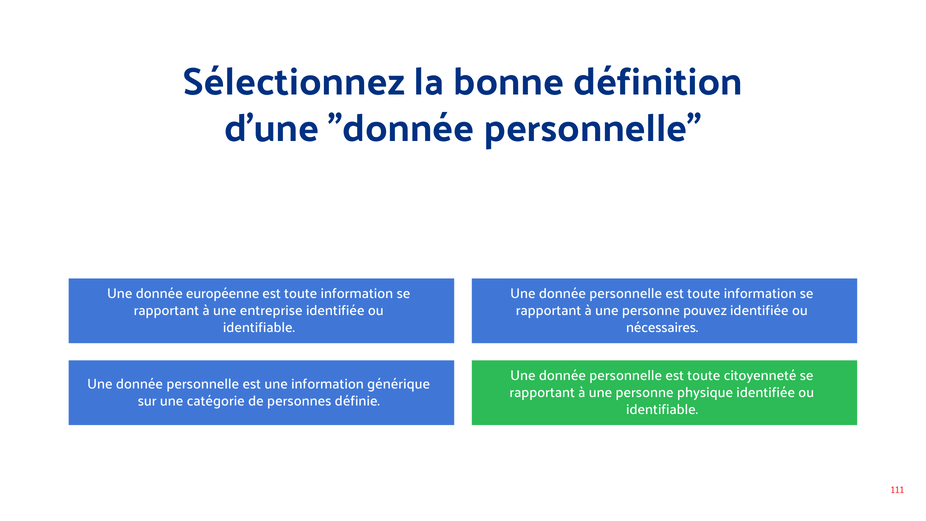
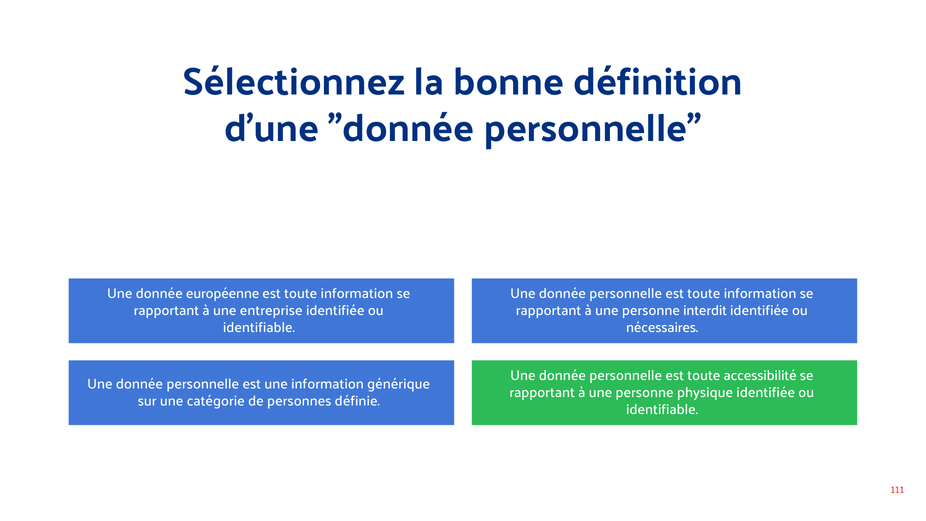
pouvez: pouvez -> interdit
citoyenneté: citoyenneté -> accessibilité
